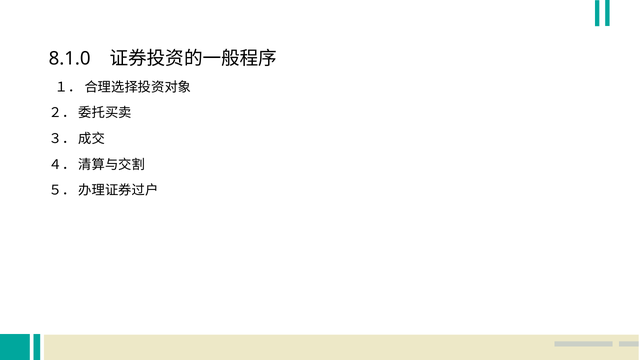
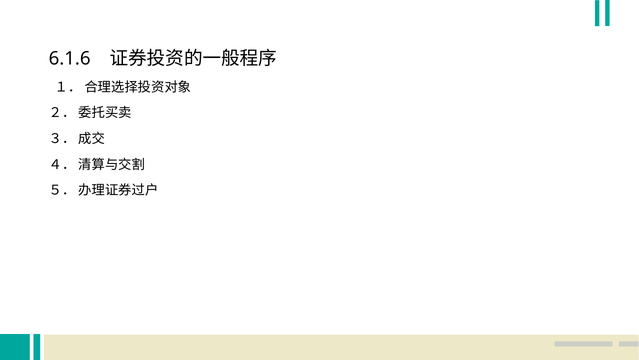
8.1.0: 8.1.0 -> 6.1.6
